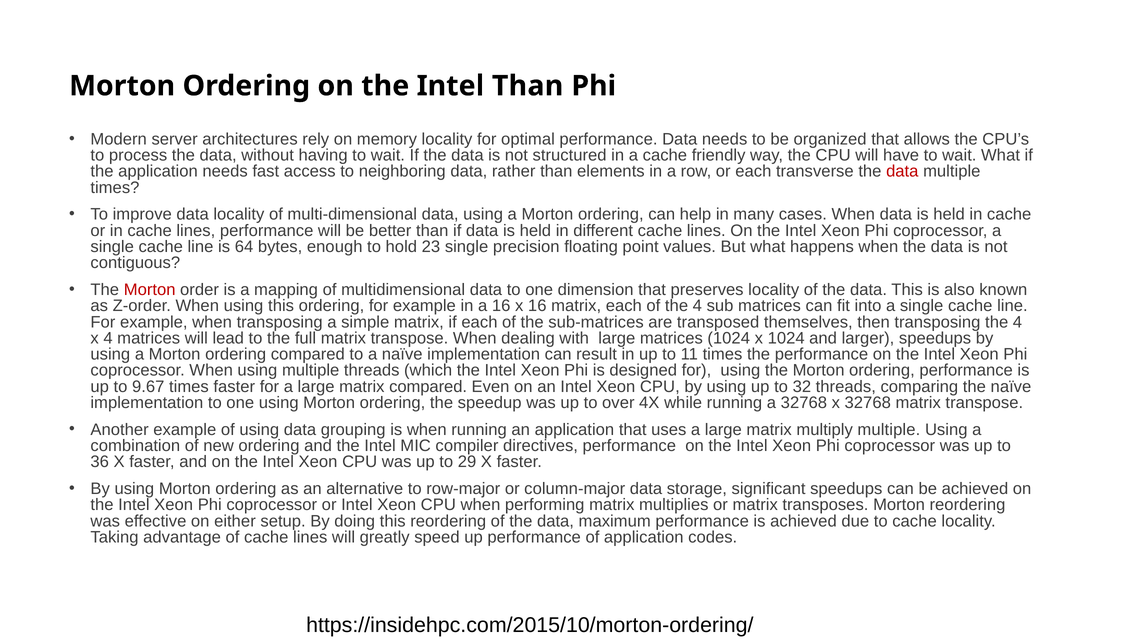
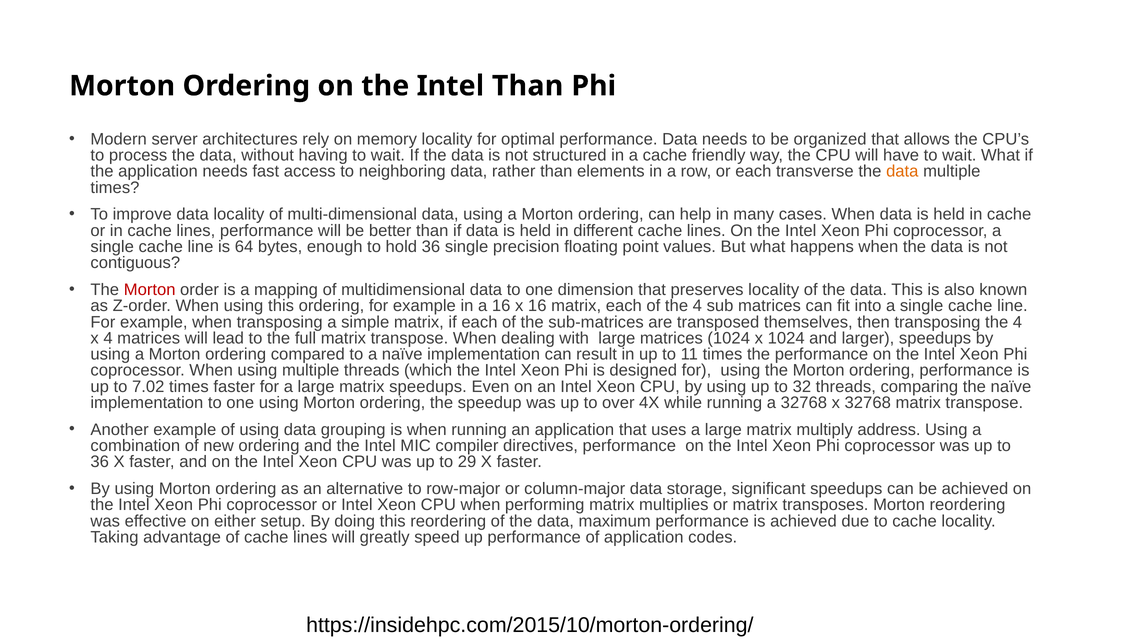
data at (902, 172) colour: red -> orange
hold 23: 23 -> 36
9.67: 9.67 -> 7.02
matrix compared: compared -> speedups
multiply multiple: multiple -> address
